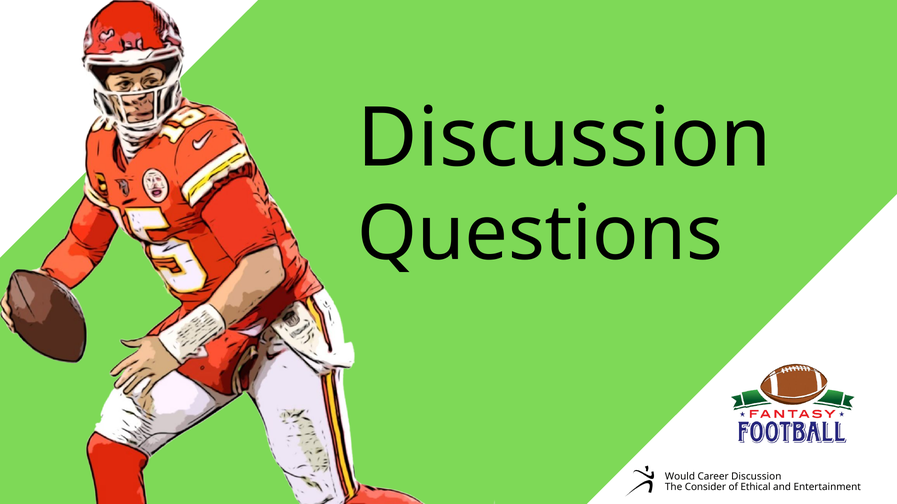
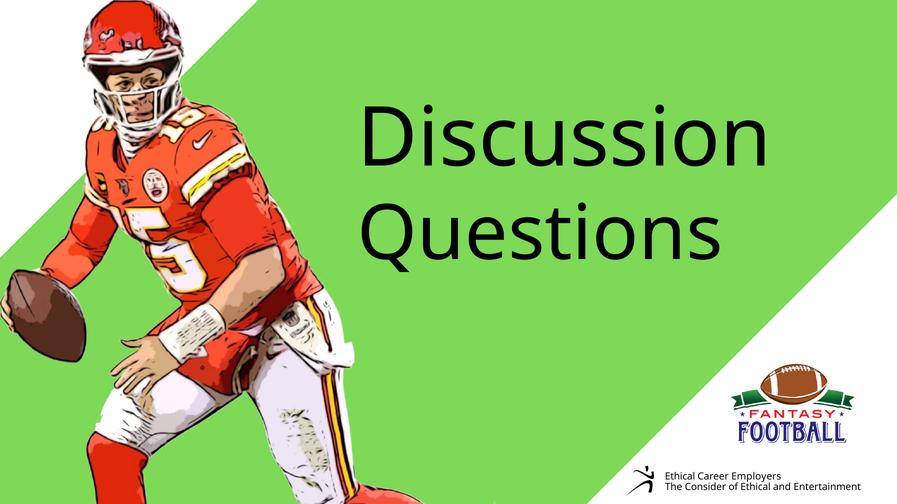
Would at (680, 477): Would -> Ethical
Career Discussion: Discussion -> Employers
